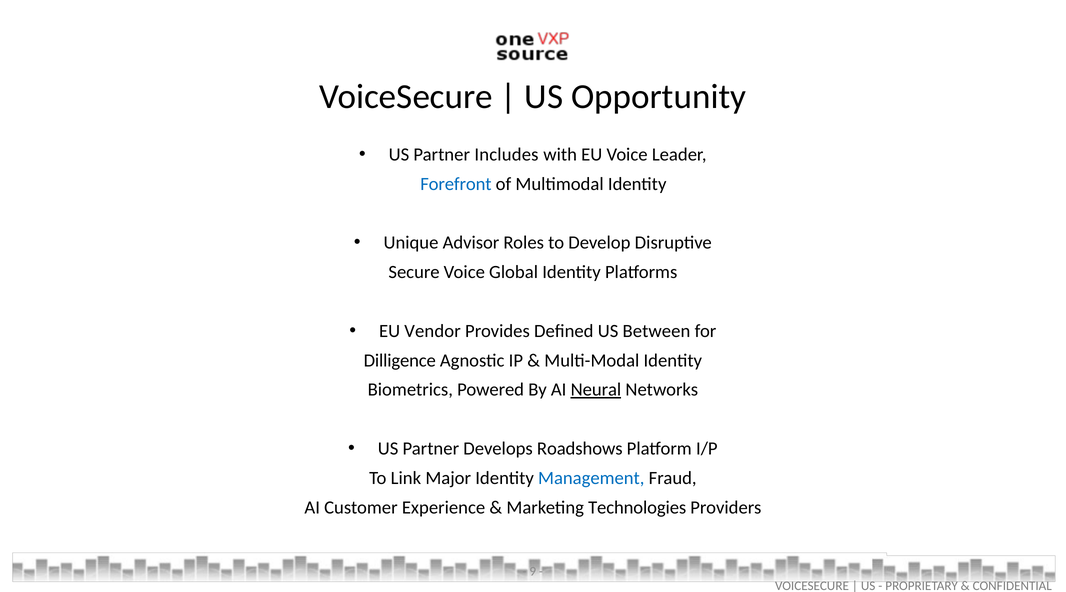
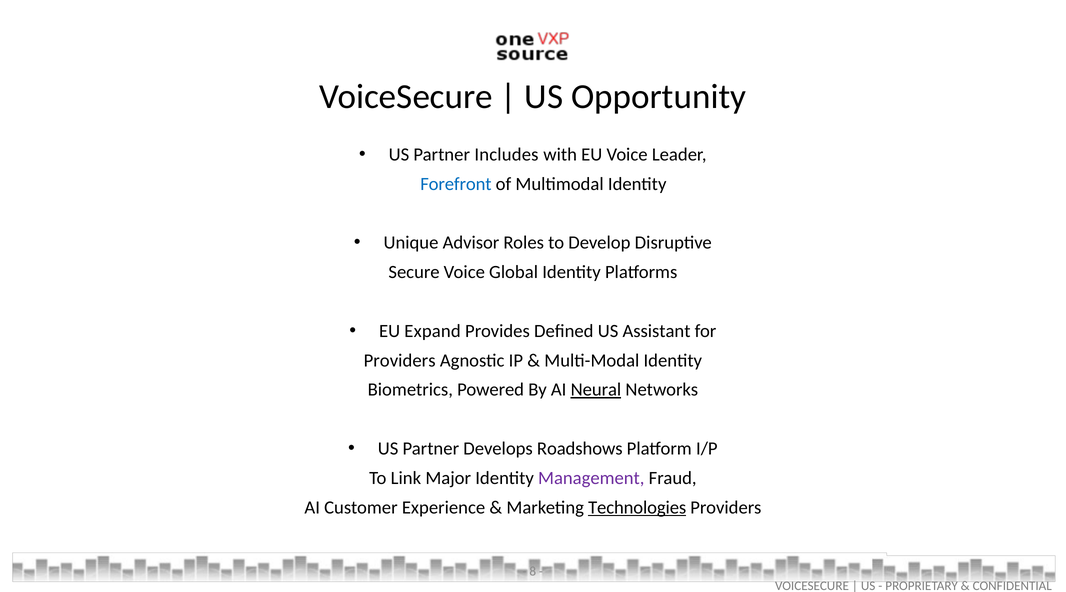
Vendor: Vendor -> Expand
Between: Between -> Assistant
Dilligence at (400, 360): Dilligence -> Providers
Management colour: blue -> purple
Technologies underline: none -> present
9: 9 -> 8
